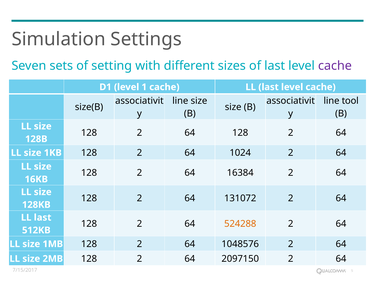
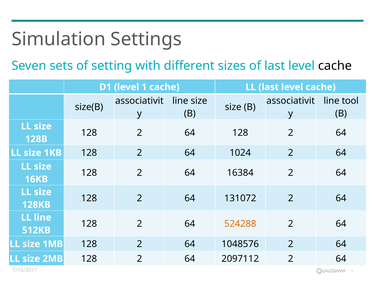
cache at (335, 66) colour: purple -> black
last at (43, 218): last -> line
2097150: 2097150 -> 2097112
